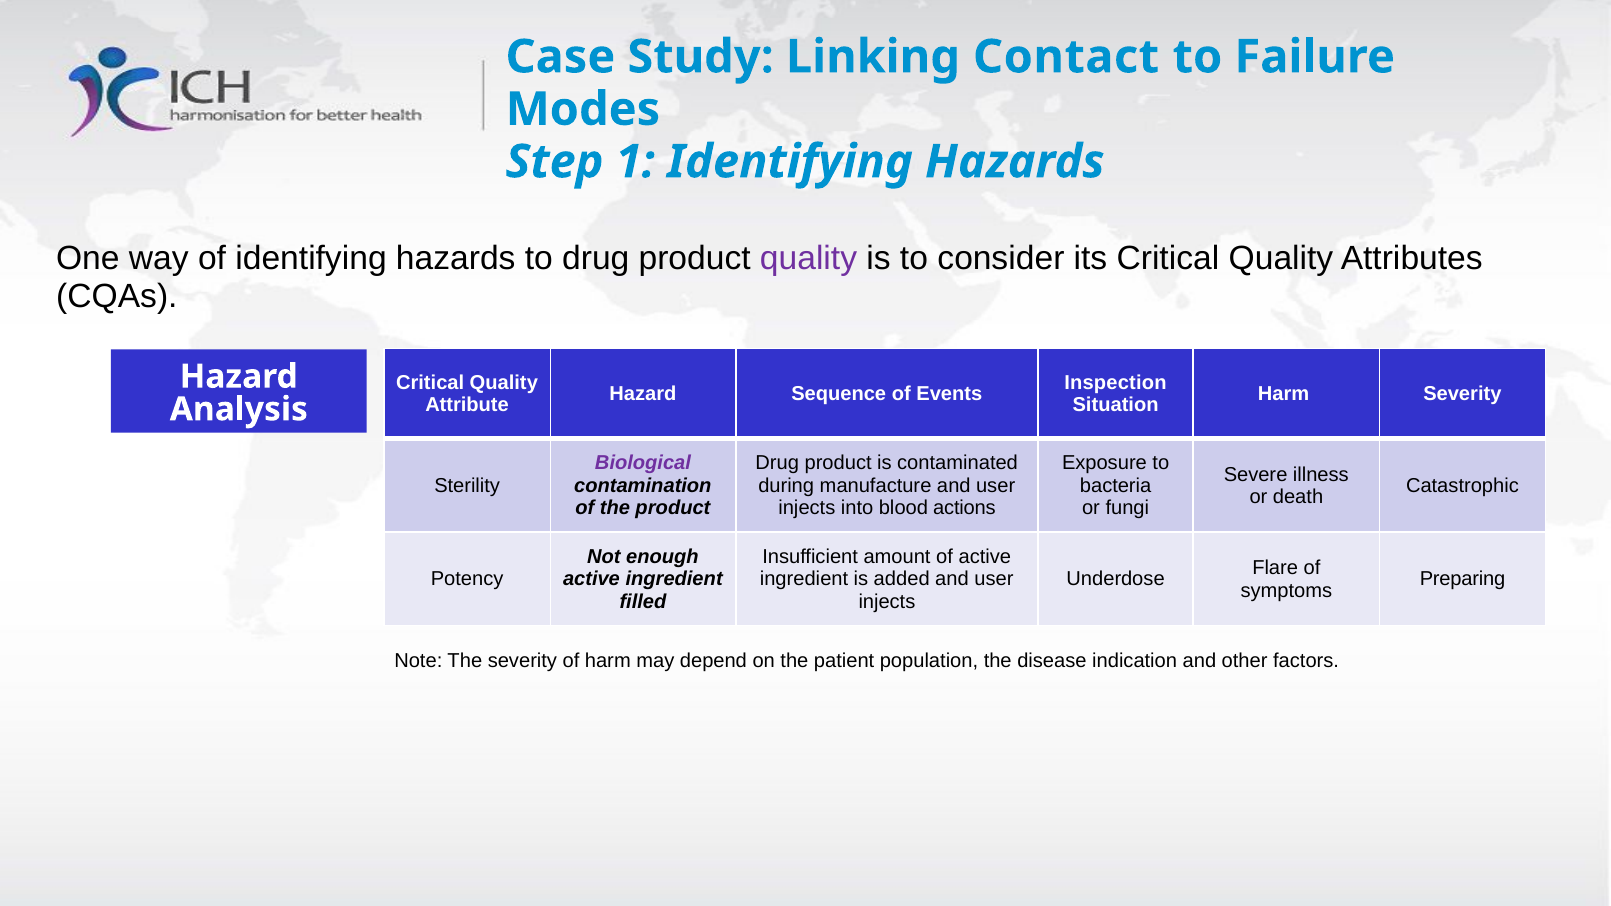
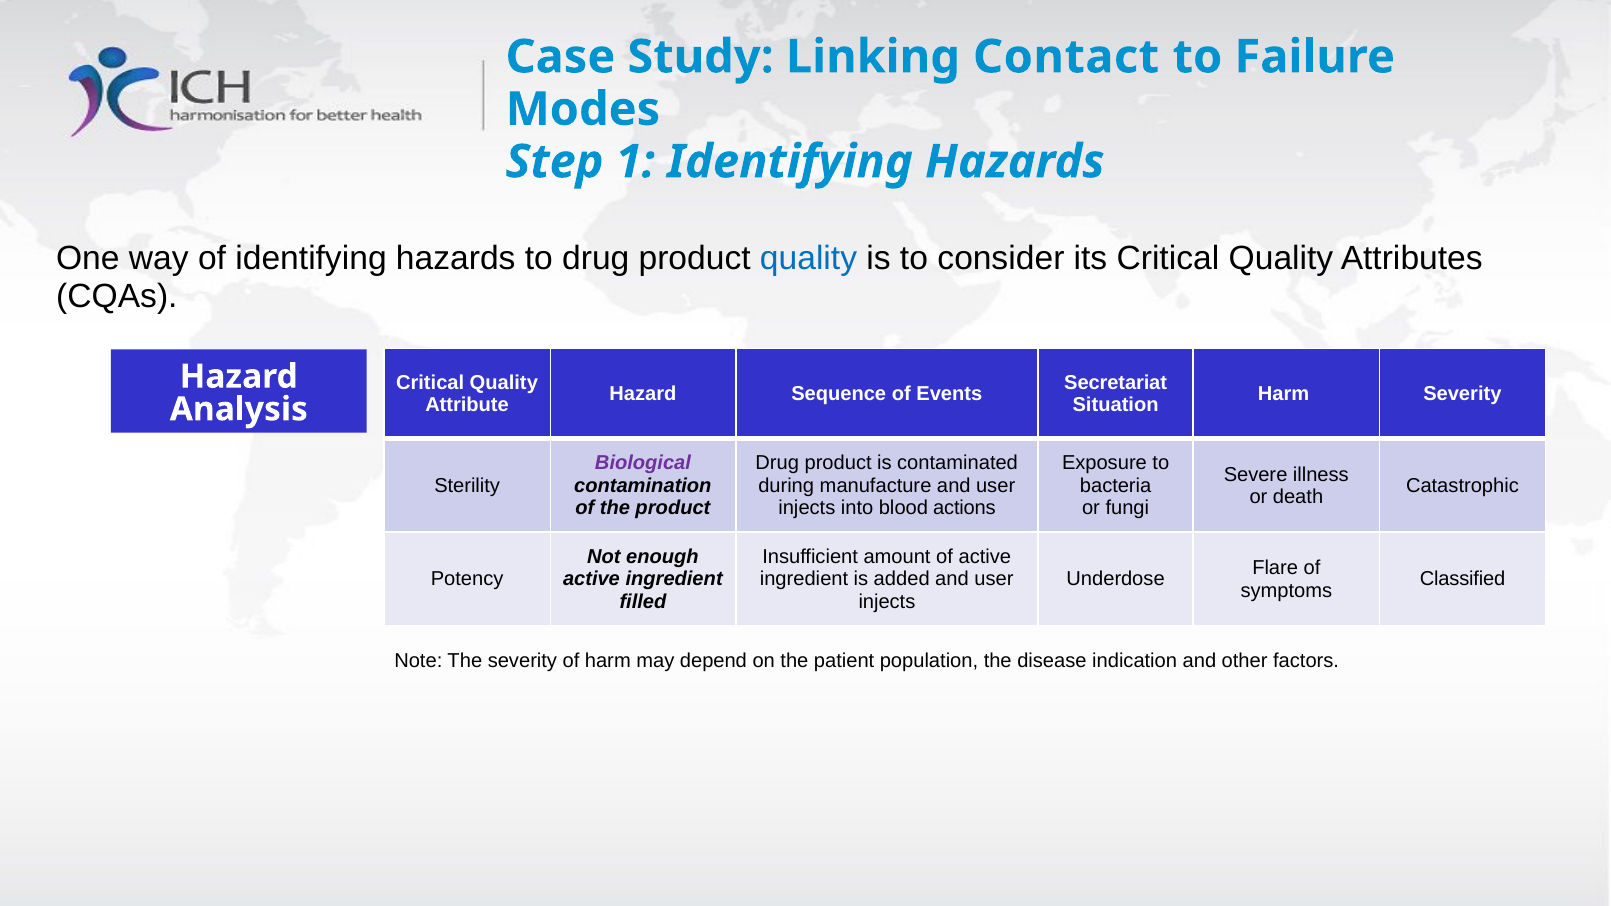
quality at (809, 259) colour: purple -> blue
Inspection: Inspection -> Secretariat
Preparing: Preparing -> Classified
